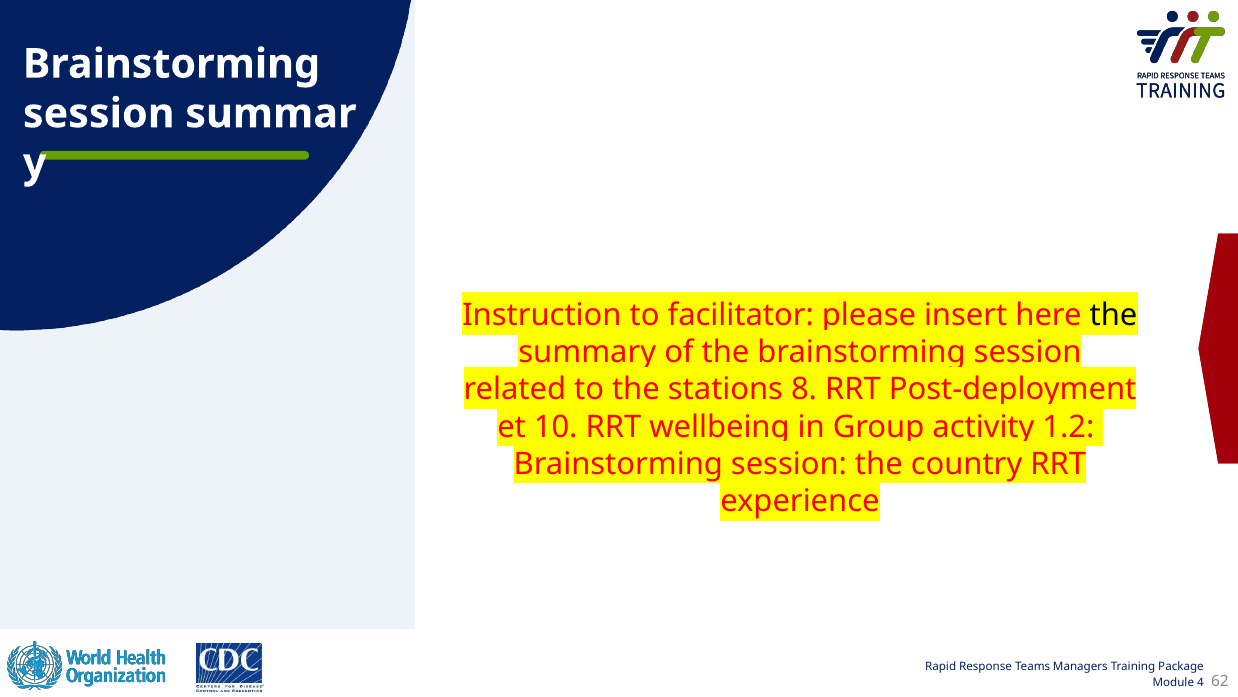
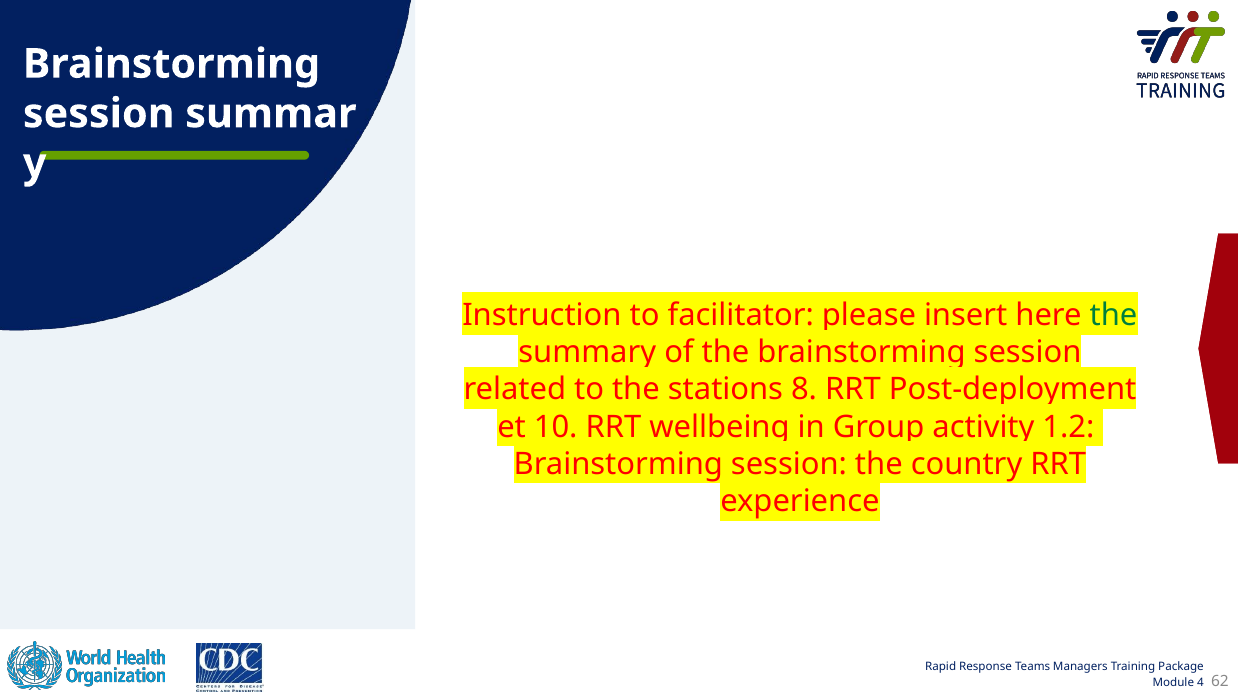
the at (1113, 315) colour: black -> green
